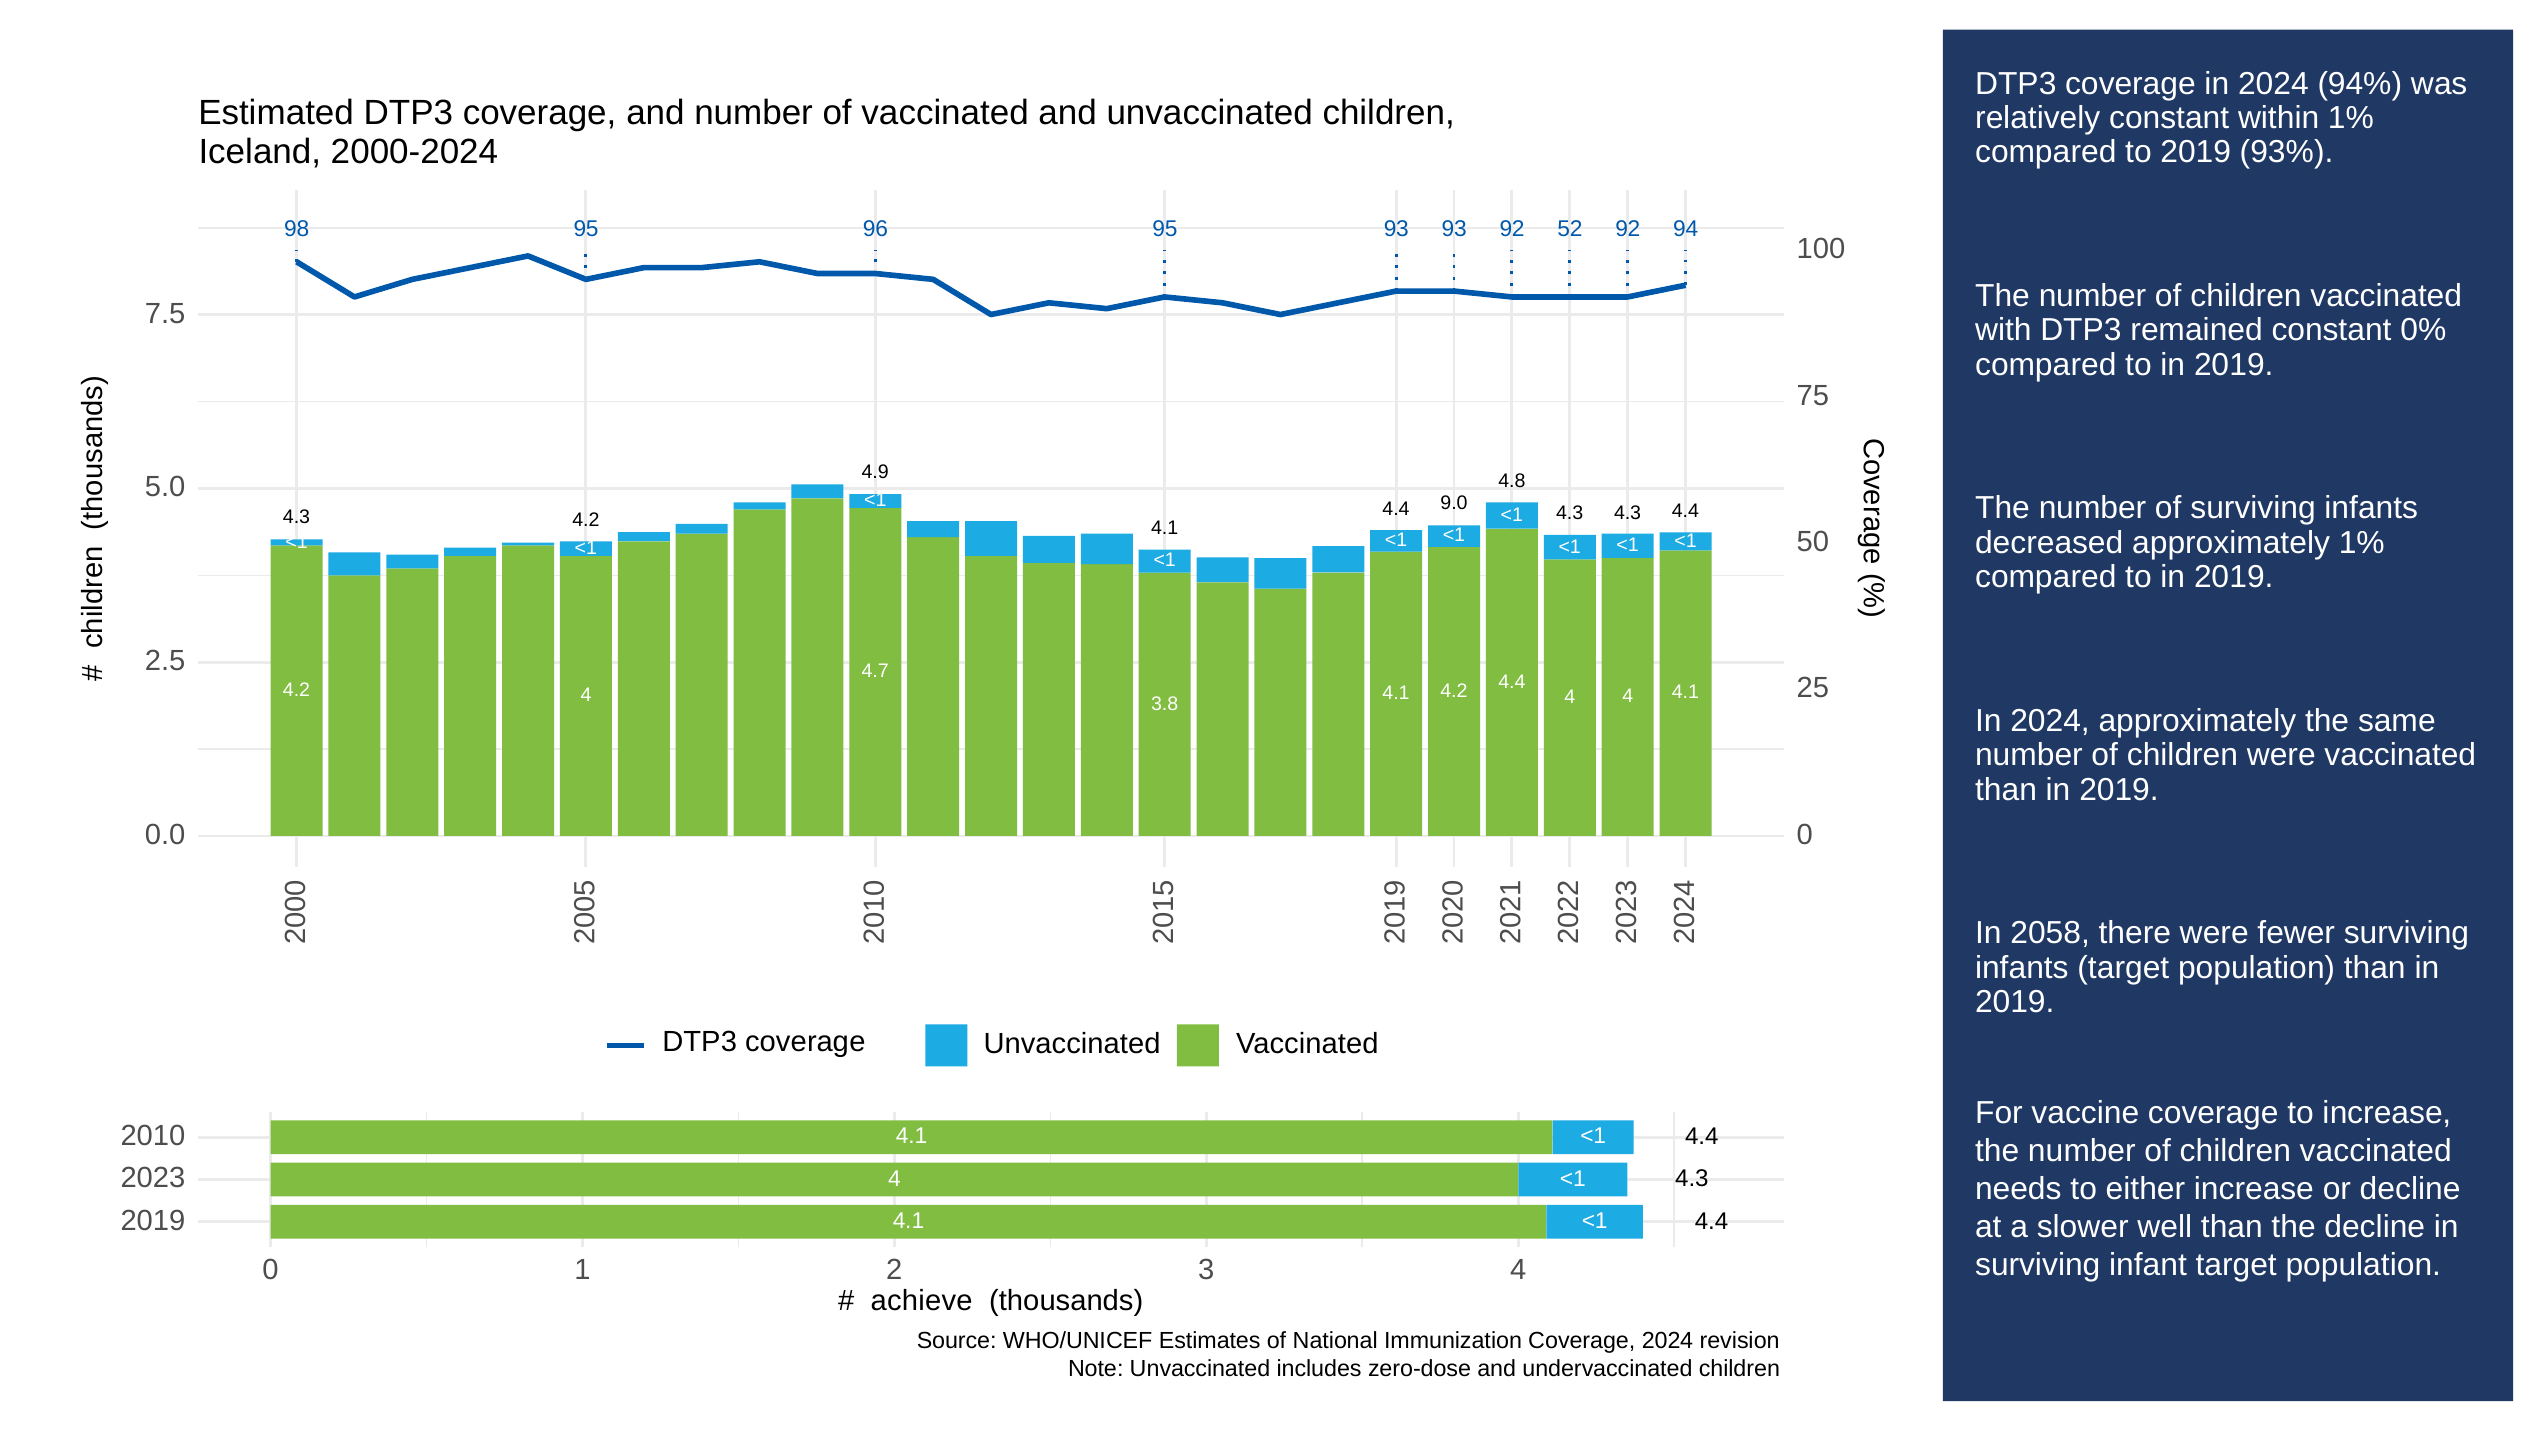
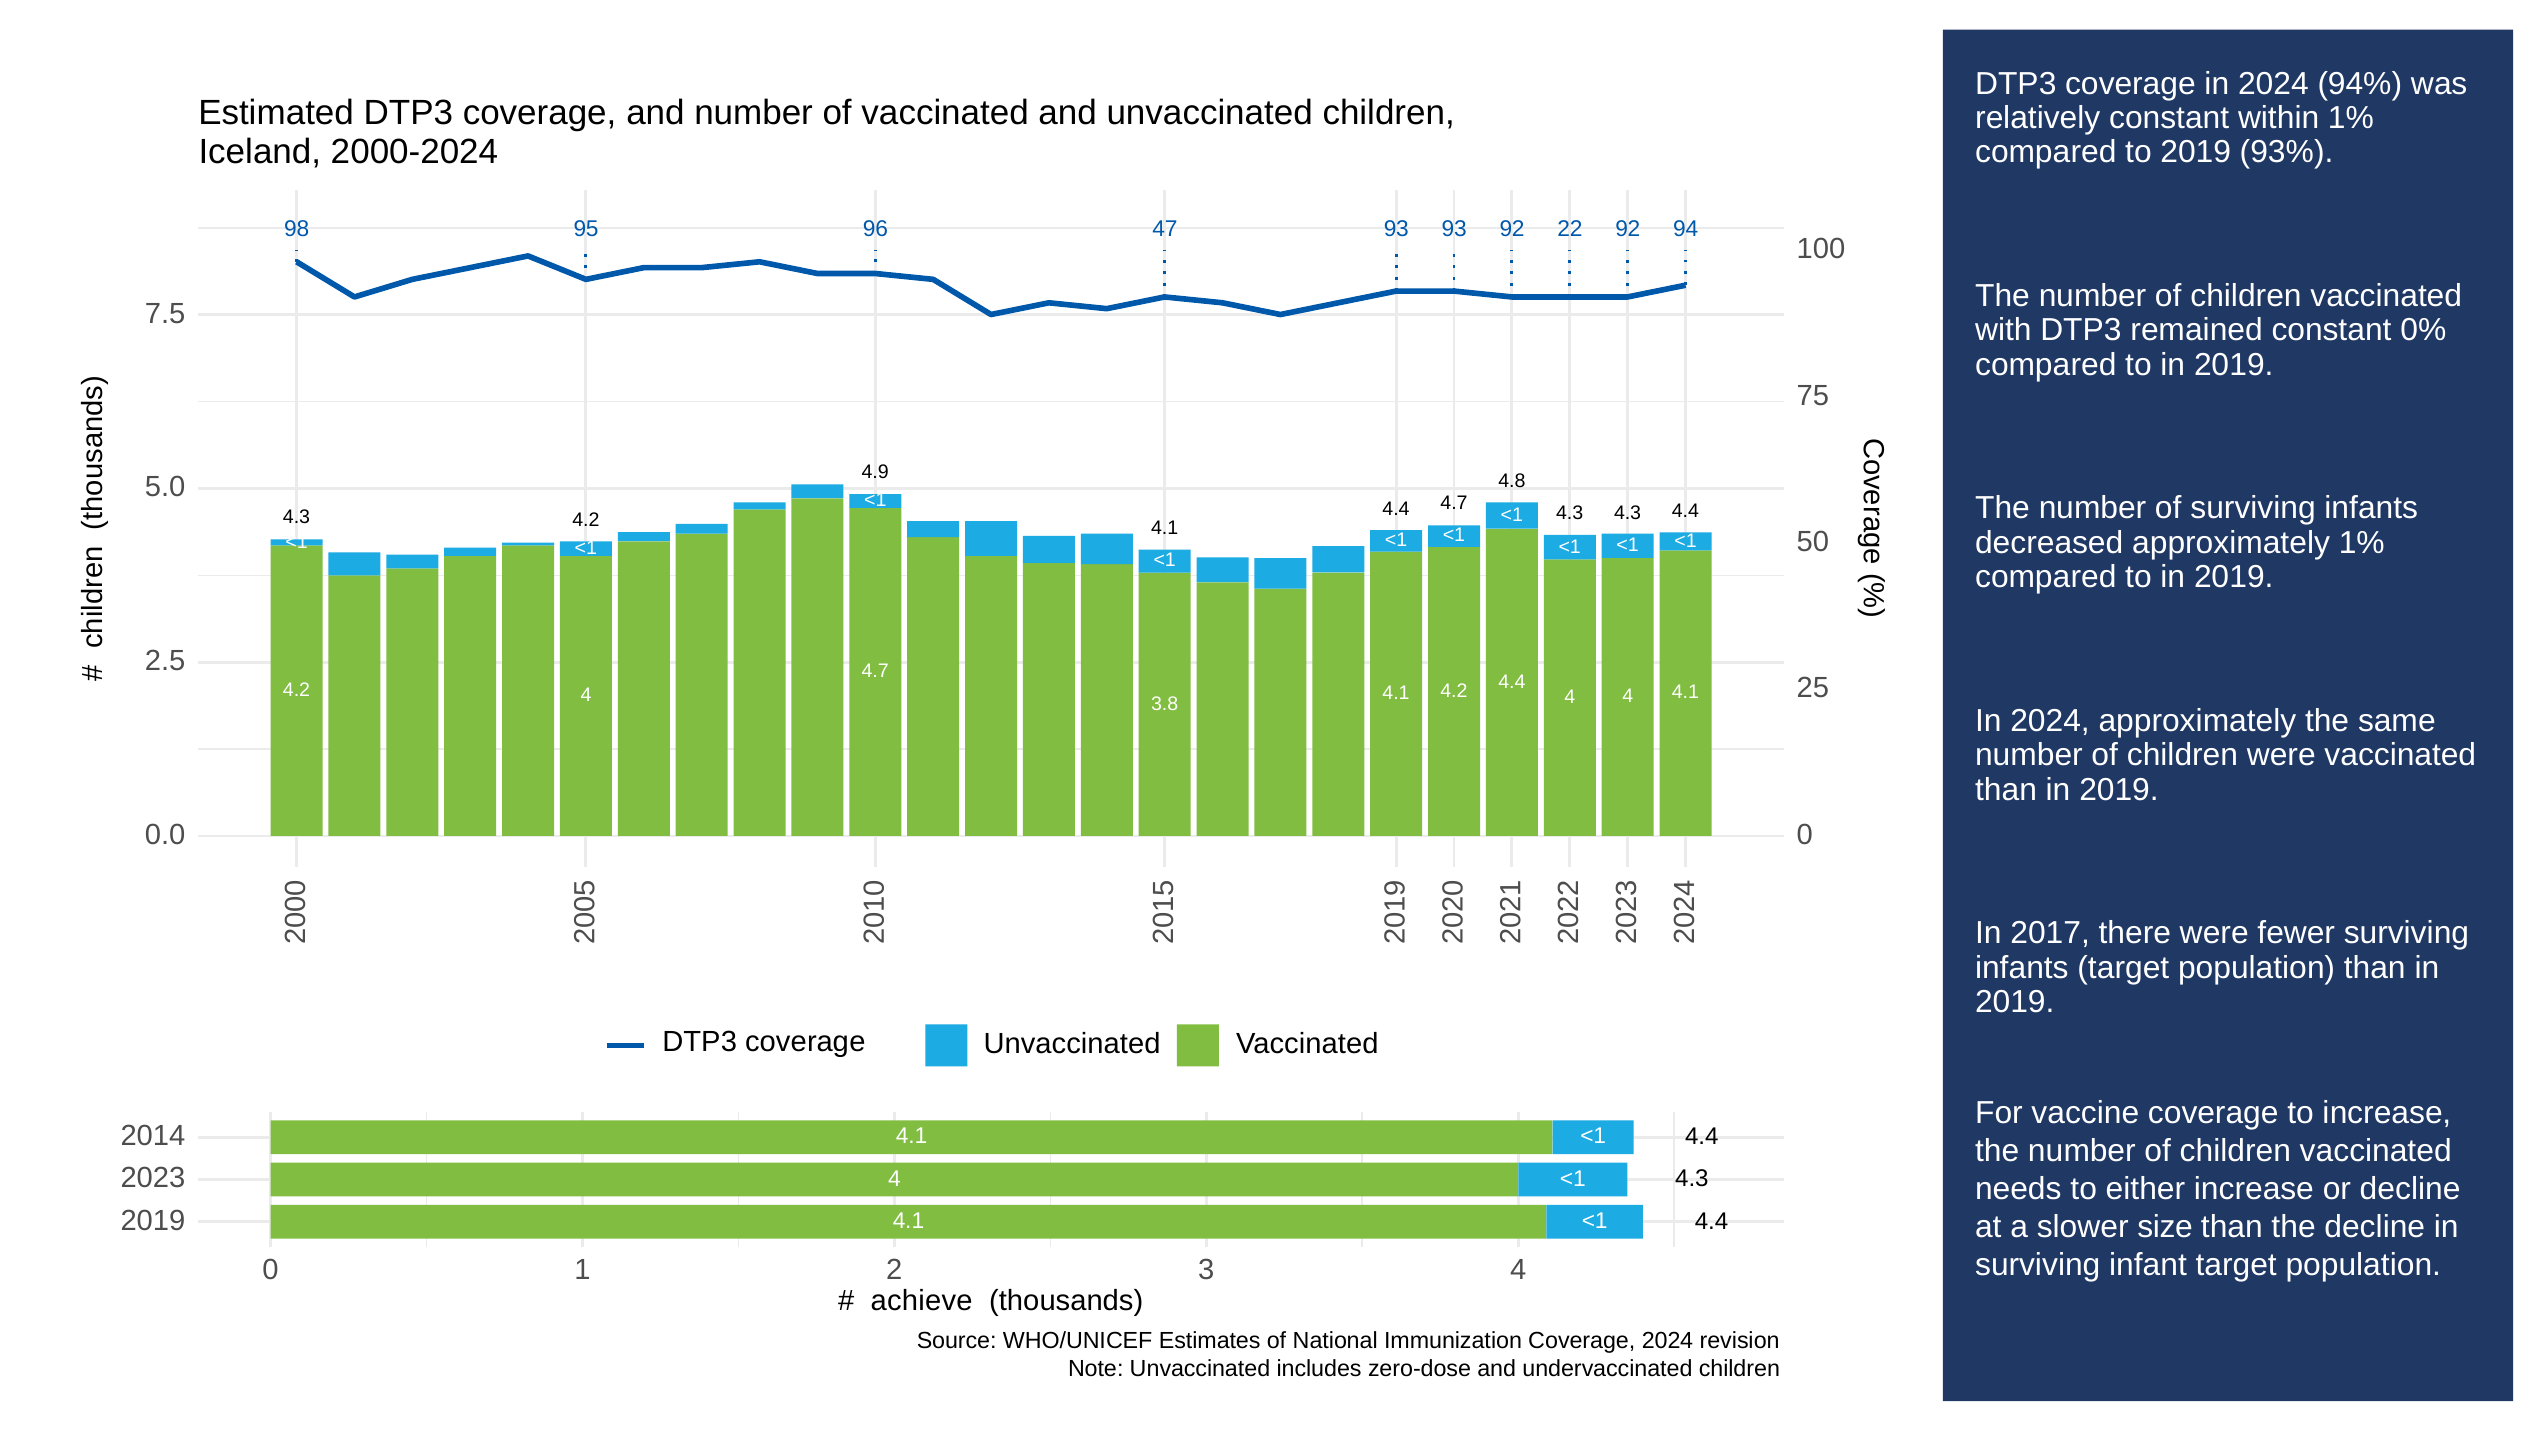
96 95: 95 -> 47
52: 52 -> 22
4.4 9.0: 9.0 -> 4.7
2058: 2058 -> 2017
2010: 2010 -> 2014
well: well -> size
